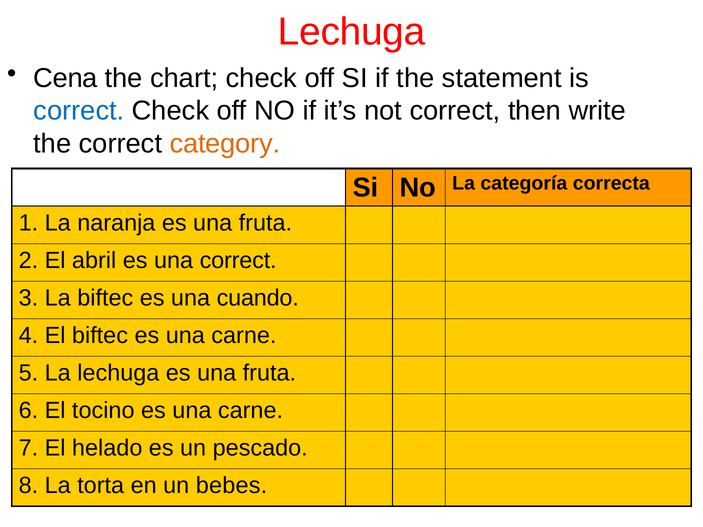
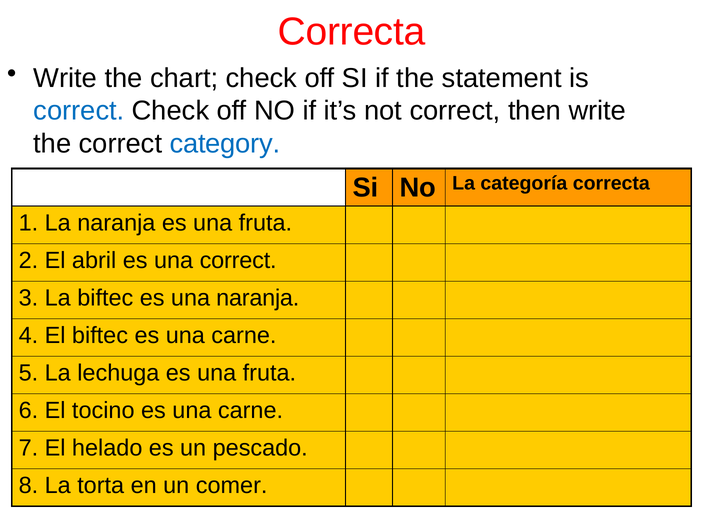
Lechuga at (352, 32): Lechuga -> Correcta
Cena at (65, 78): Cena -> Write
category colour: orange -> blue
una cuando: cuando -> naranja
bebes: bebes -> comer
